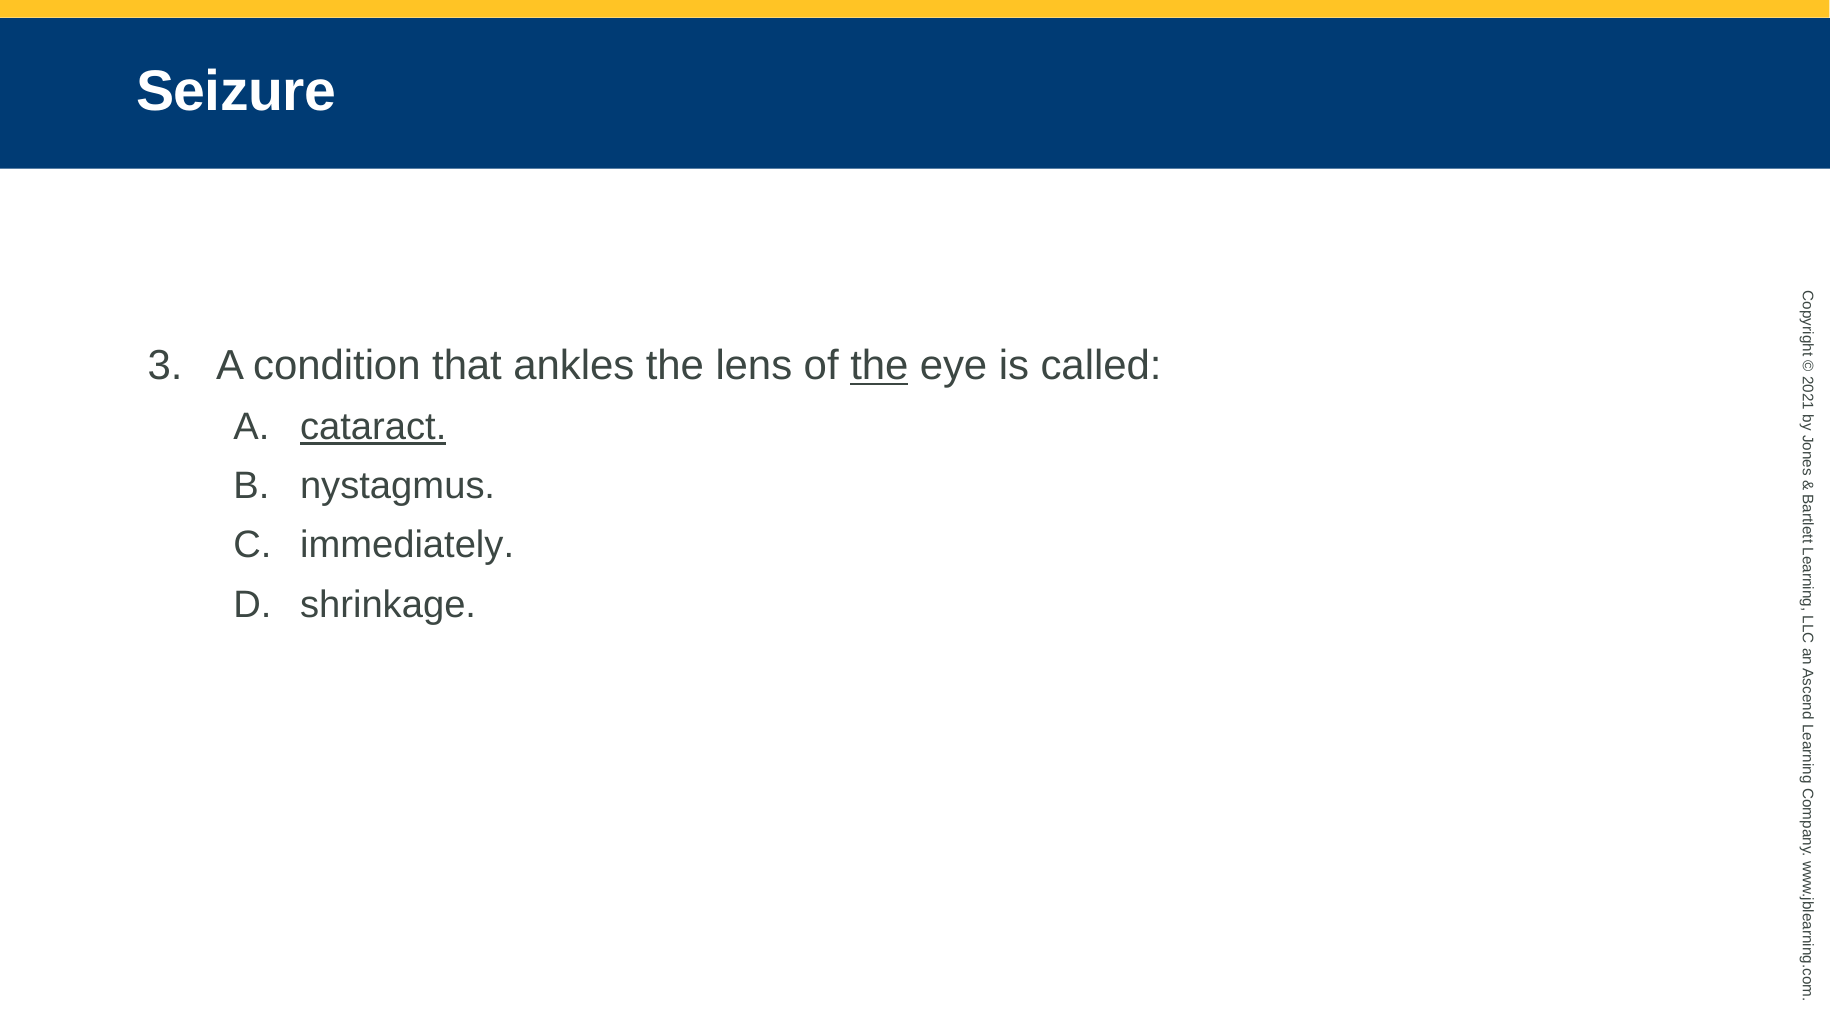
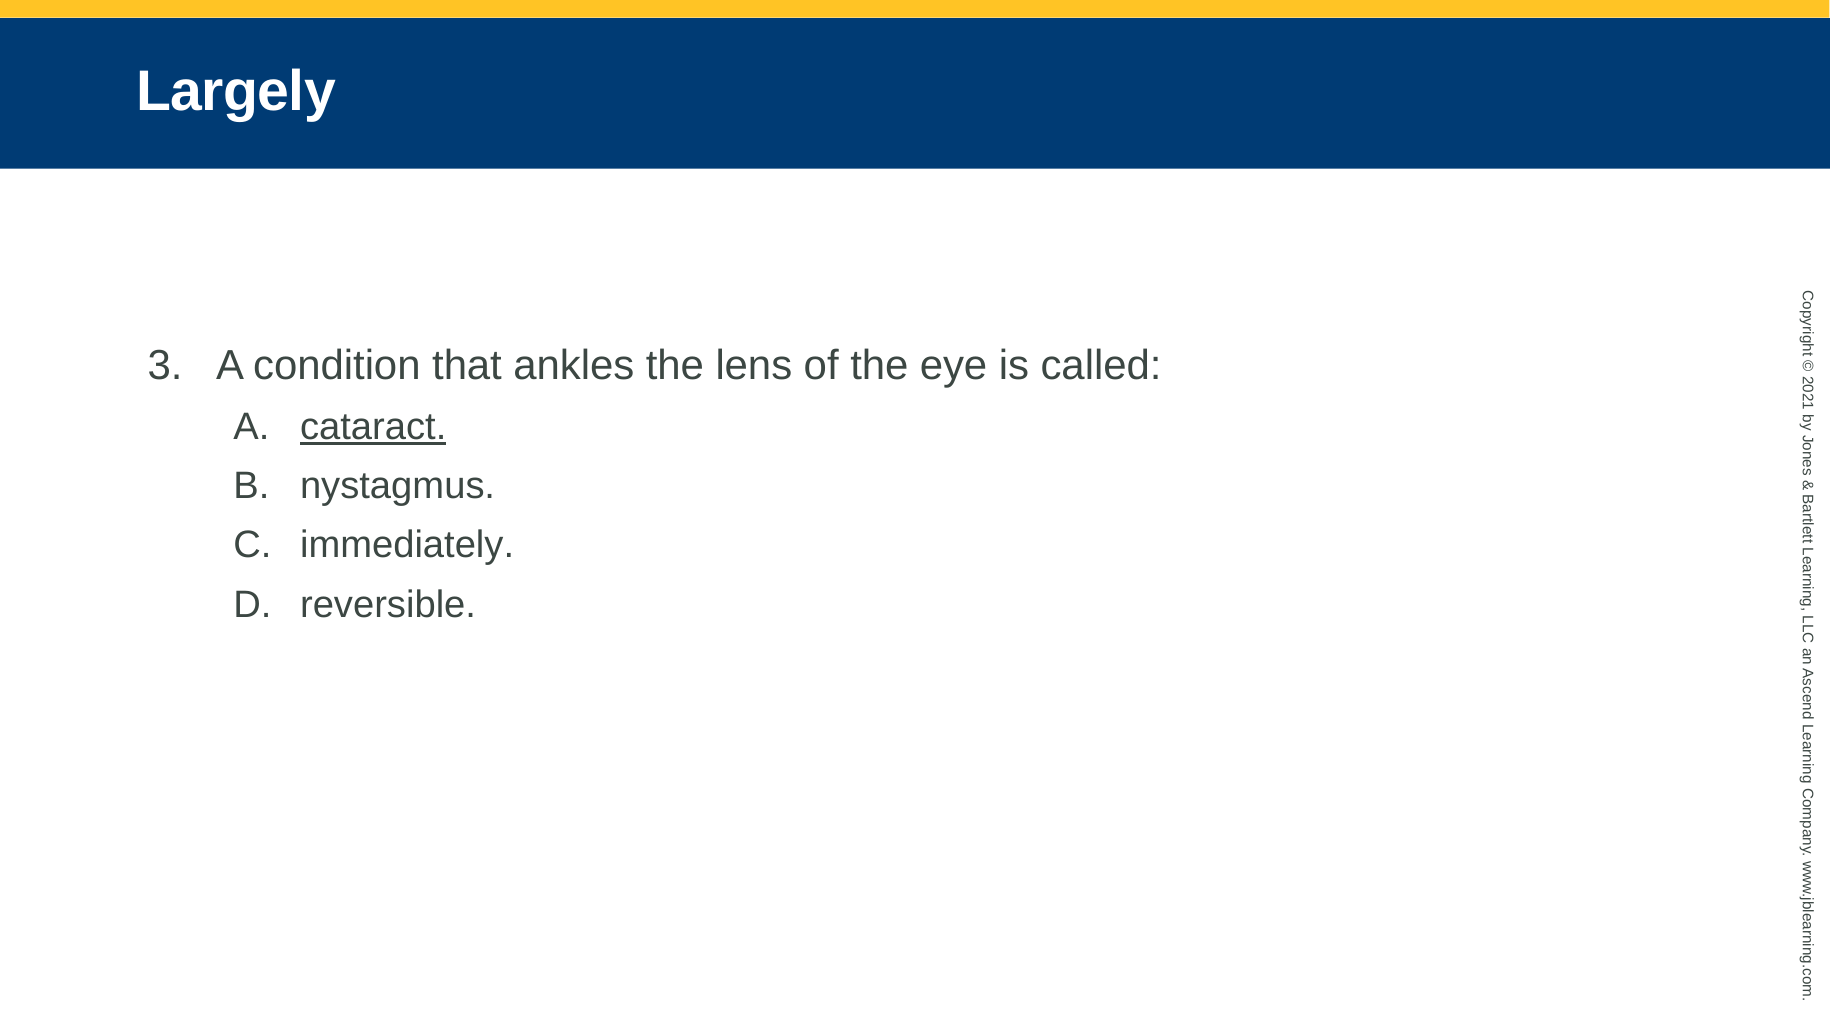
Seizure: Seizure -> Largely
the at (879, 366) underline: present -> none
shrinkage: shrinkage -> reversible
